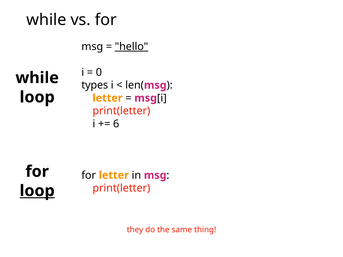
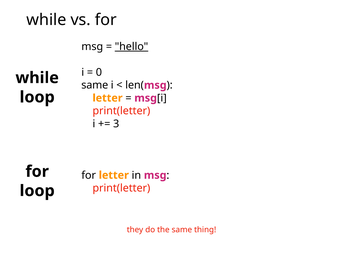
types at (95, 85): types -> same
6: 6 -> 3
loop at (37, 191) underline: present -> none
